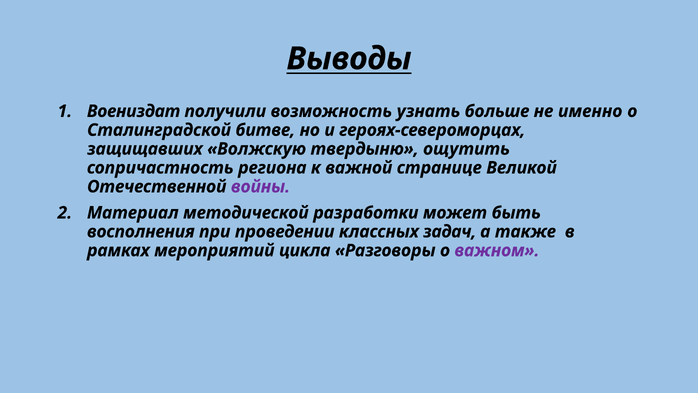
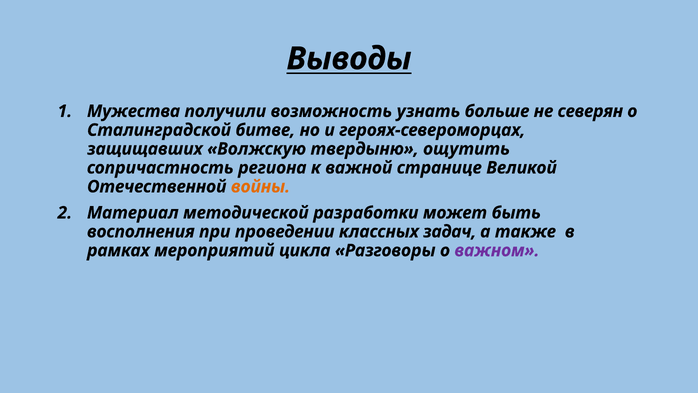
Воениздат: Воениздат -> Мужества
именно: именно -> северян
войны colour: purple -> orange
